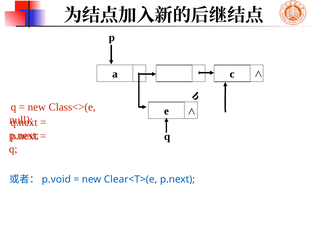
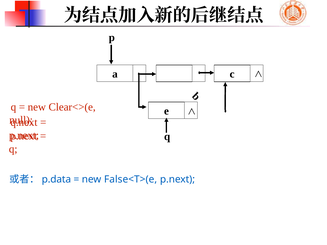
Class<>(e: Class<>(e -> Clear<>(e
p.void: p.void -> p.data
Clear<T>(e: Clear<T>(e -> False<T>(e
